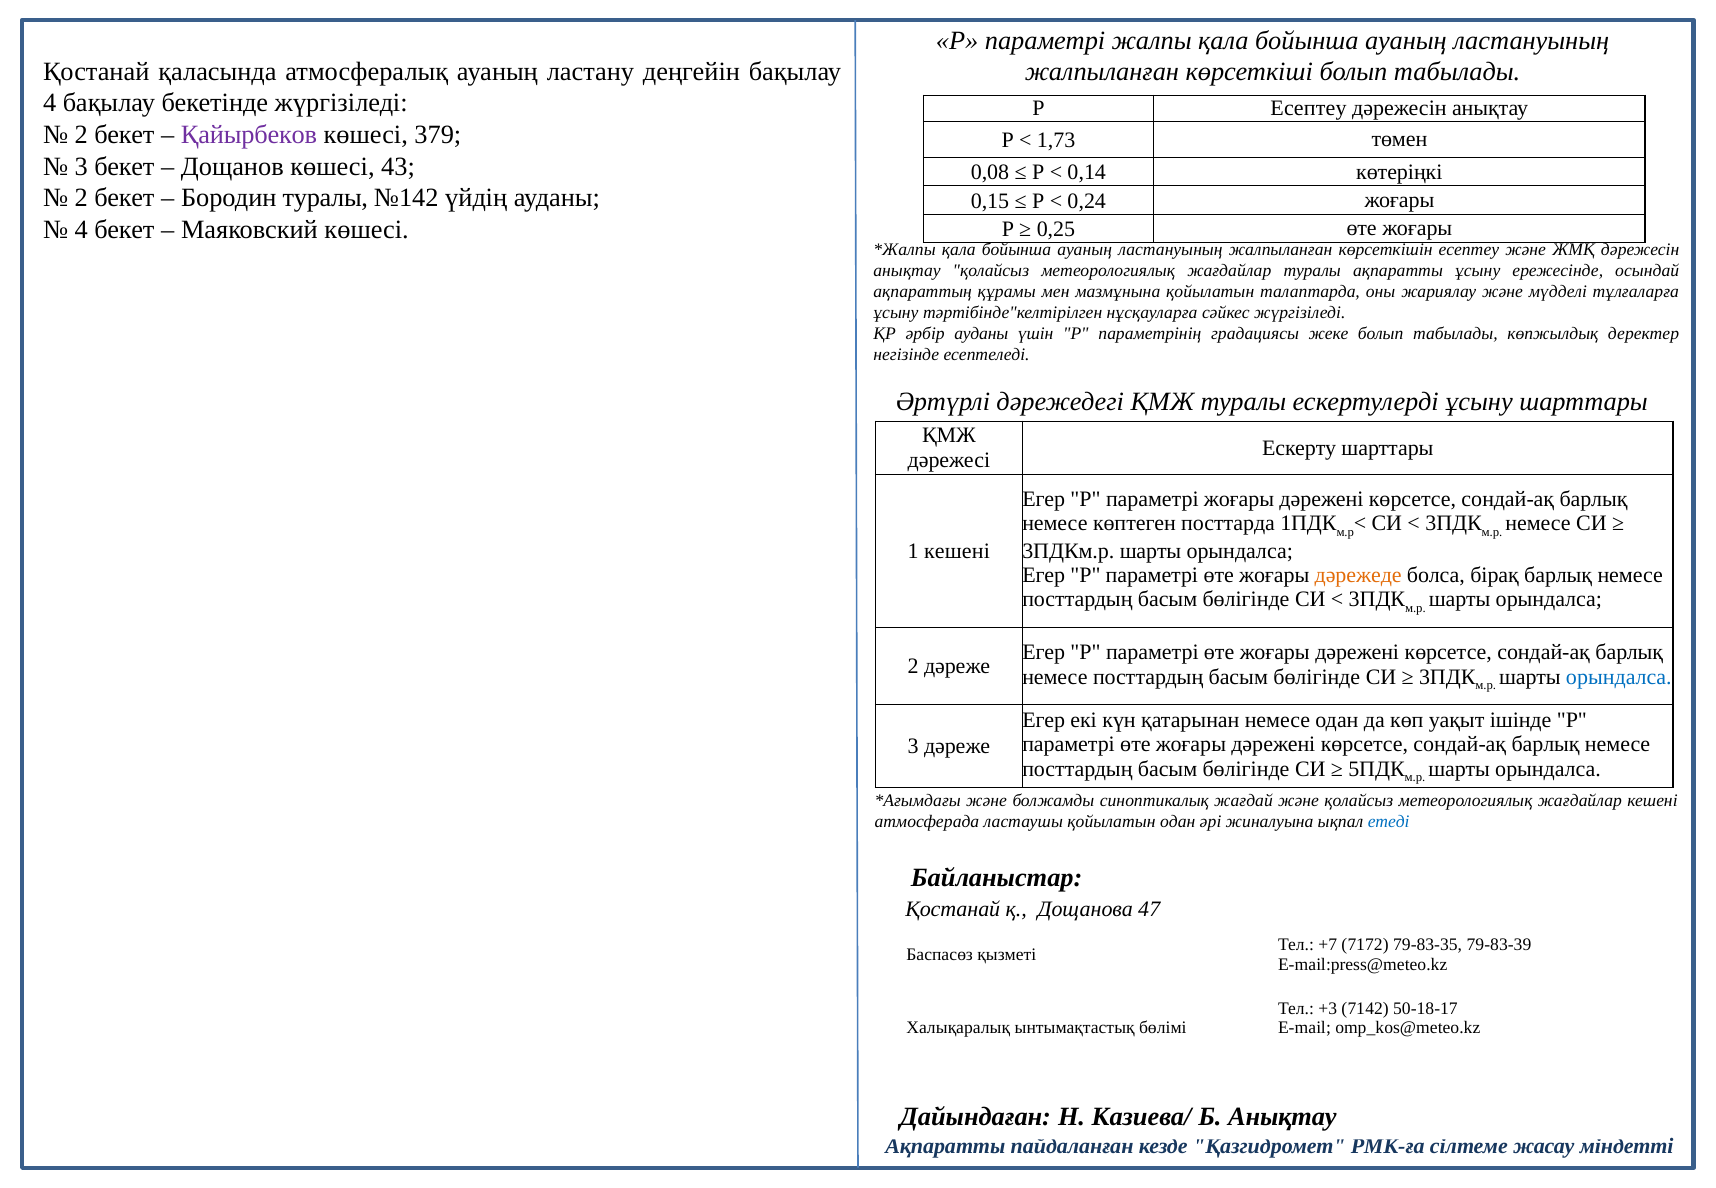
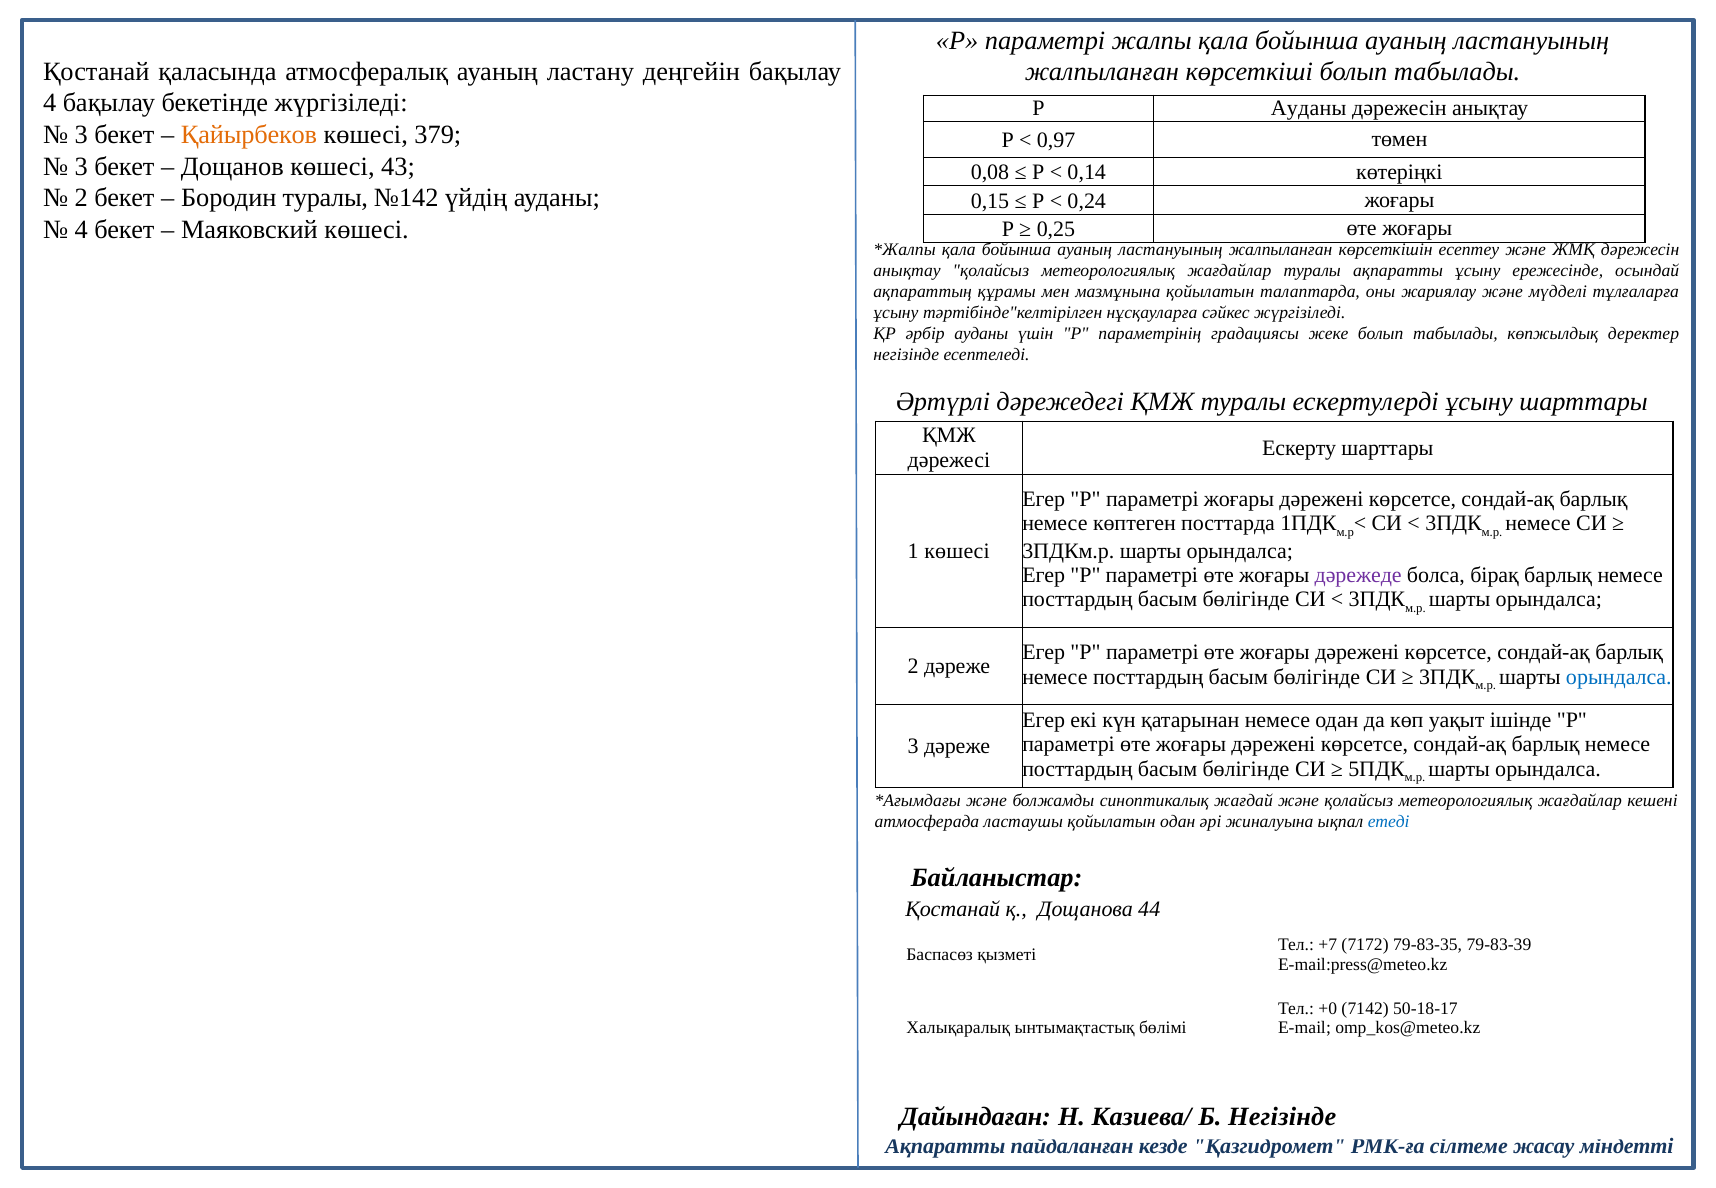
Р Есептеу: Есептеу -> Ауданы
2 at (81, 135): 2 -> 3
Қайырбеков colour: purple -> orange
1,73: 1,73 -> 0,97
1 кешені: кешені -> көшесі
дәрежеде colour: orange -> purple
47: 47 -> 44
+3: +3 -> +0
Б Анықтау: Анықтау -> Негізінде
